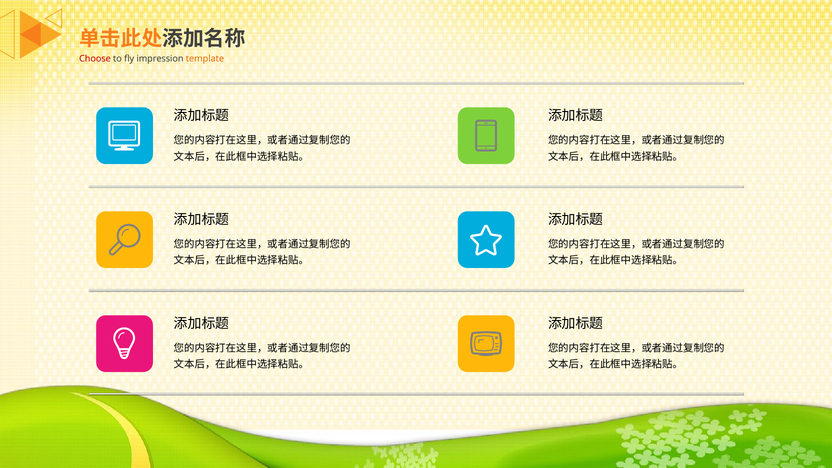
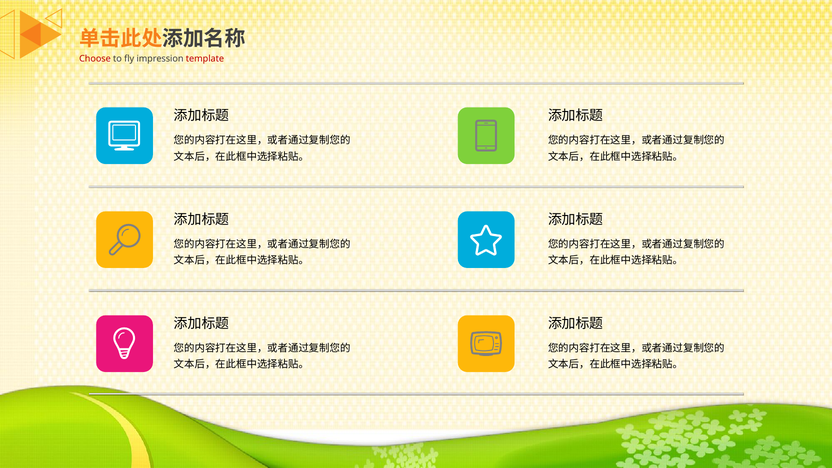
template colour: orange -> red
